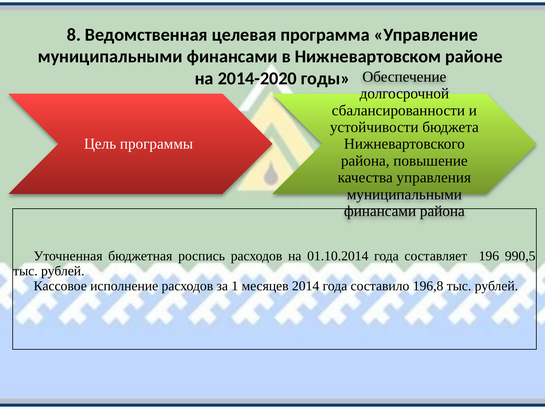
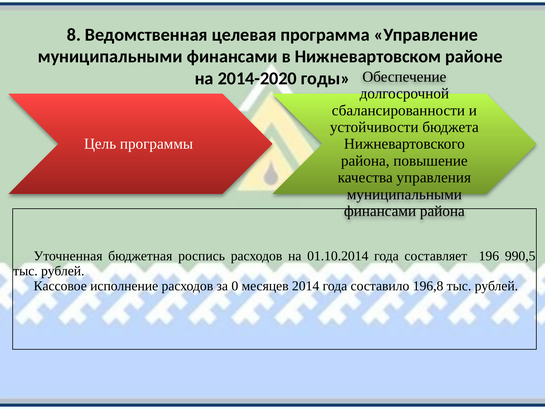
1: 1 -> 0
